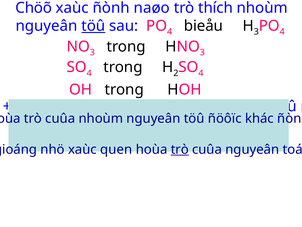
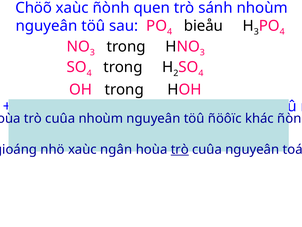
ñònh naøo: naøo -> quen
thích: thích -> sánh
töû at (93, 26) underline: present -> none
quen: quen -> ngân
